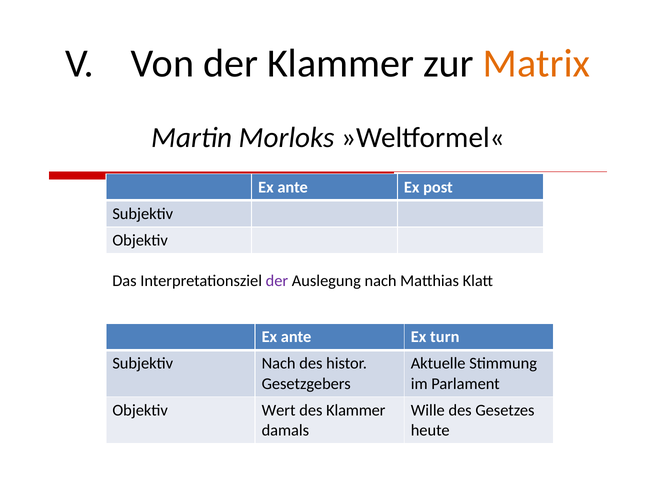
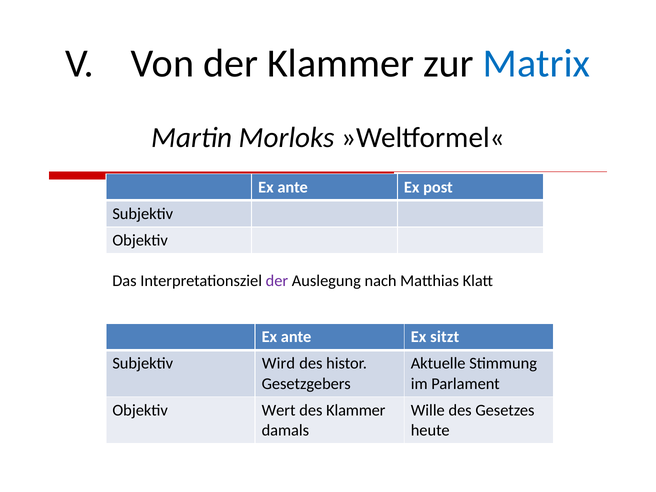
Matrix colour: orange -> blue
turn: turn -> sitzt
Subjektiv Nach: Nach -> Wird
